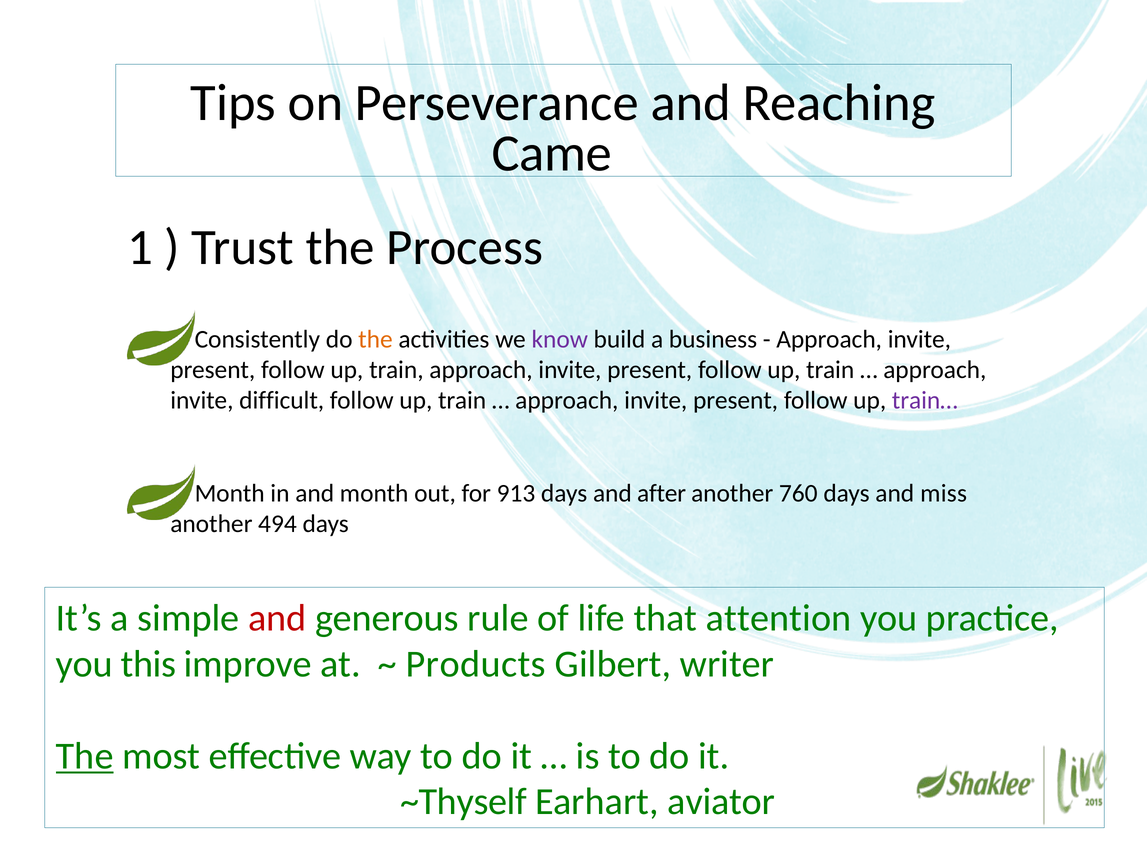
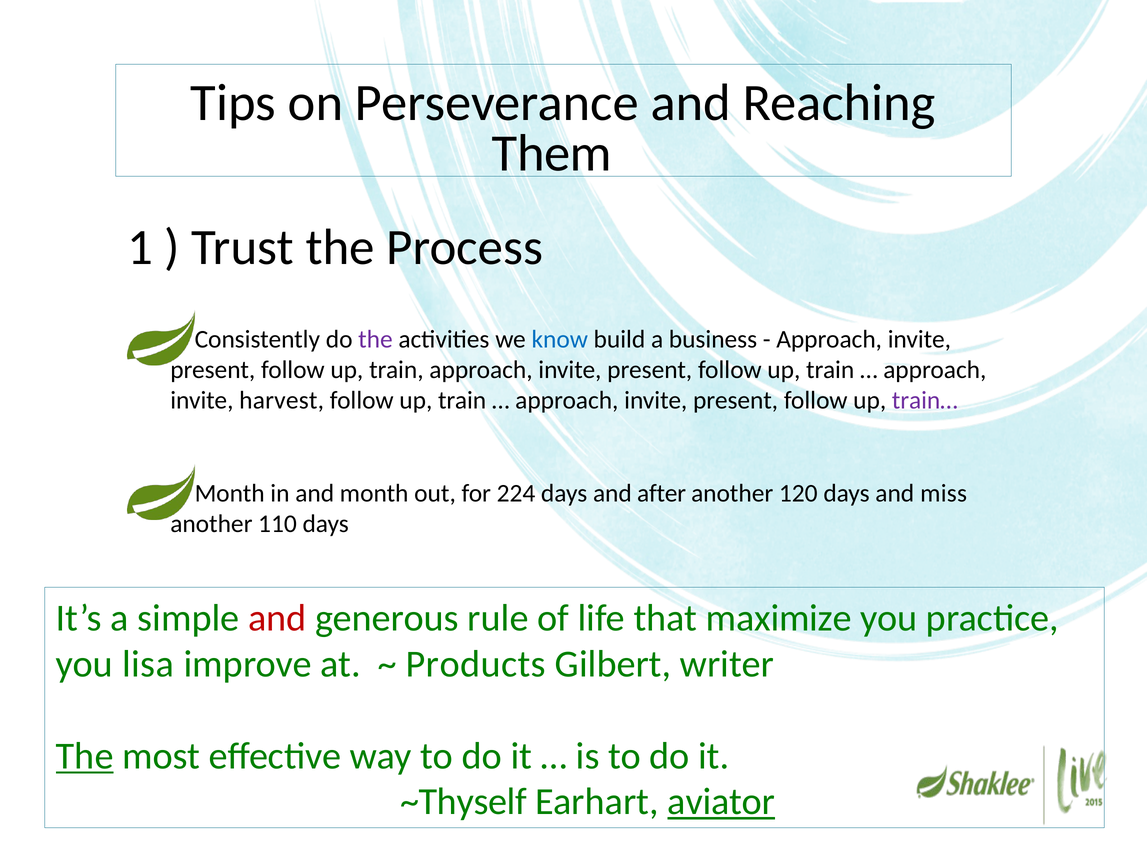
Came: Came -> Them
the at (375, 339) colour: orange -> purple
know colour: purple -> blue
difficult: difficult -> harvest
913: 913 -> 224
760: 760 -> 120
494: 494 -> 110
attention: attention -> maximize
this: this -> lisa
aviator underline: none -> present
